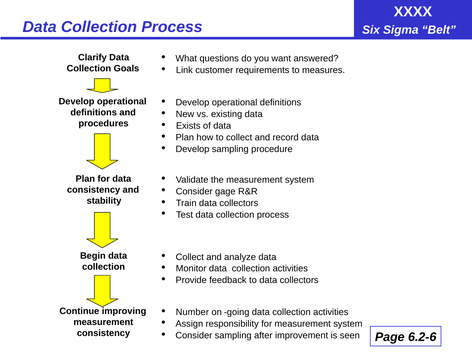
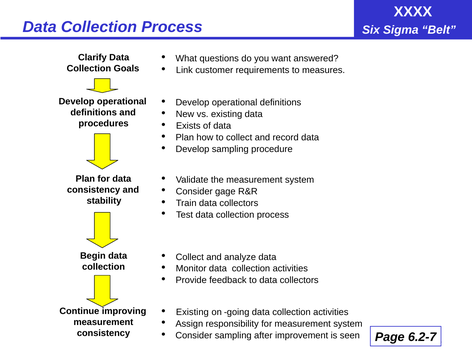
Number at (192, 312): Number -> Existing
6.2-6: 6.2-6 -> 6.2-7
